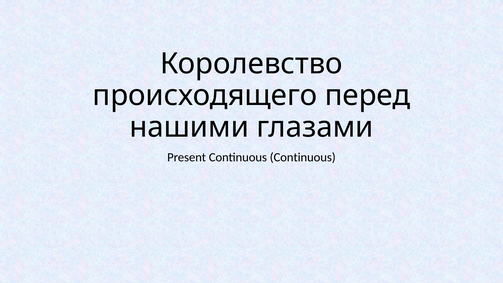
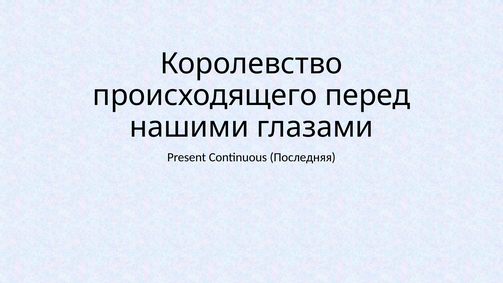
Continuous Continuous: Continuous -> Последняя
